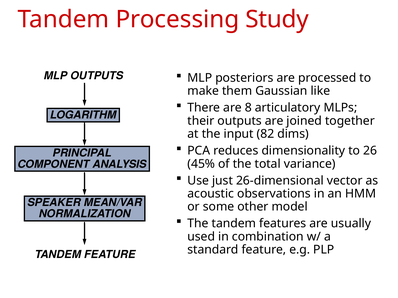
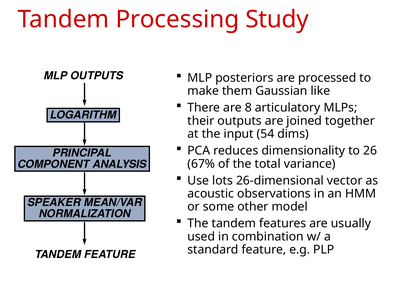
82: 82 -> 54
45%: 45% -> 67%
just: just -> lots
